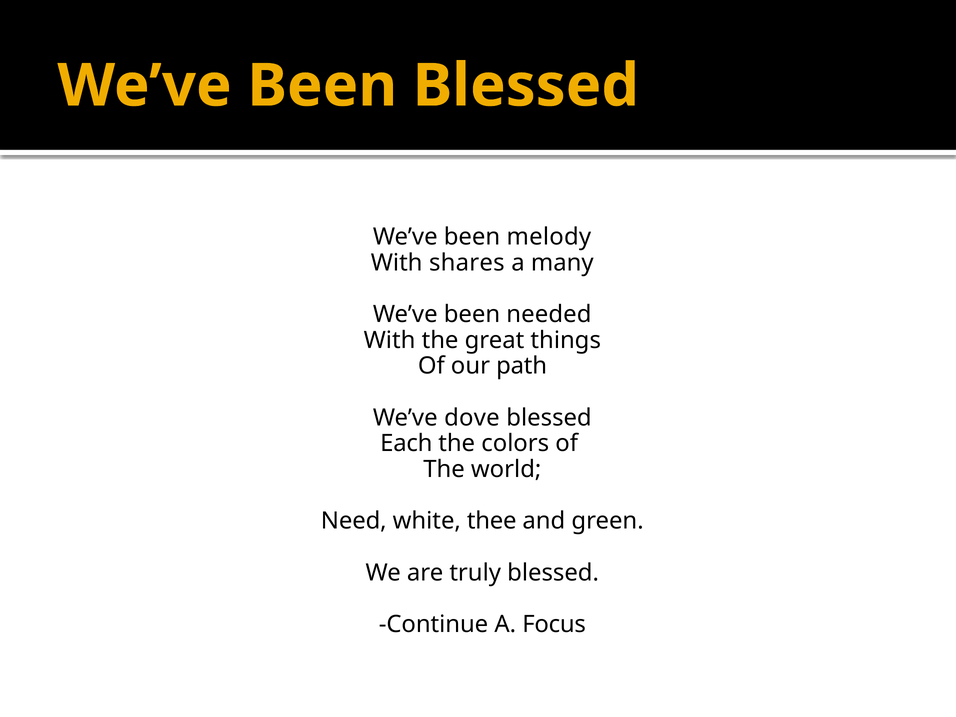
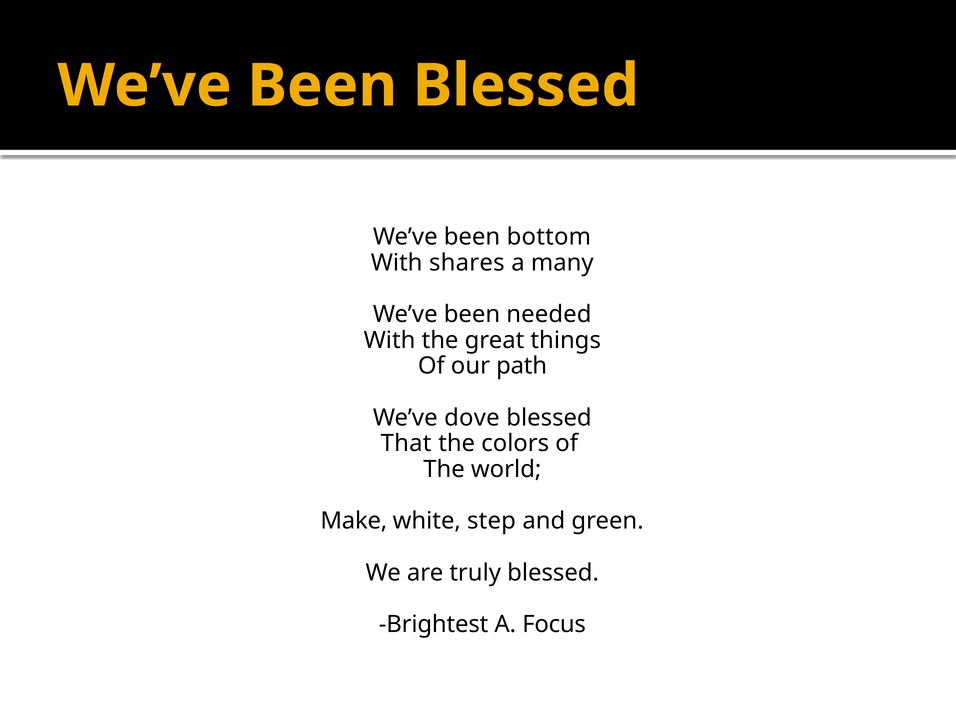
melody: melody -> bottom
Each: Each -> That
Need: Need -> Make
thee: thee -> step
Continue: Continue -> Brightest
